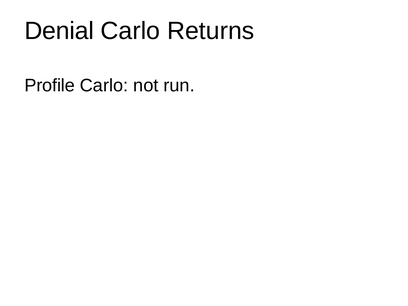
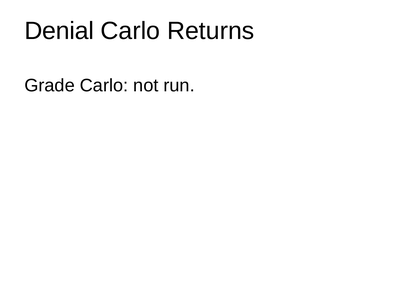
Profile: Profile -> Grade
